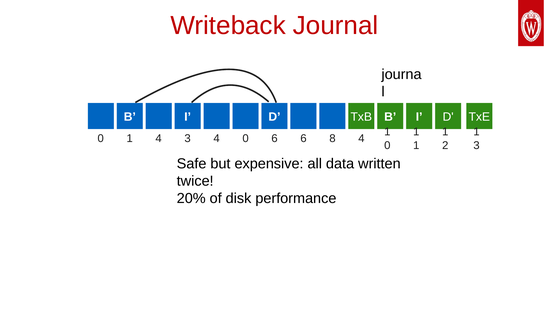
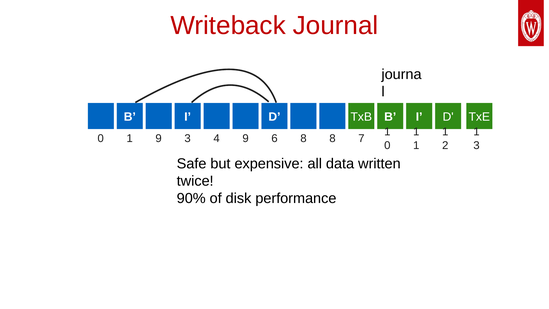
1 4: 4 -> 9
0 0: 0 -> 9
4 6: 6 -> 8
8 4: 4 -> 7
20%: 20% -> 90%
